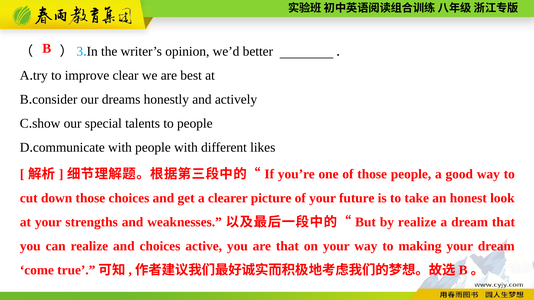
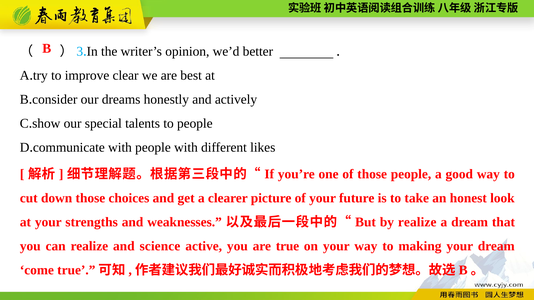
and choices: choices -> science
are that: that -> true
